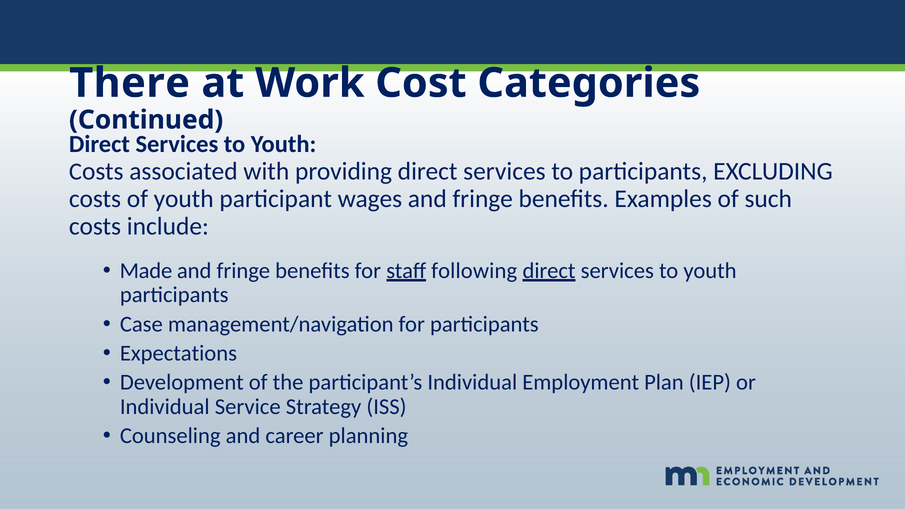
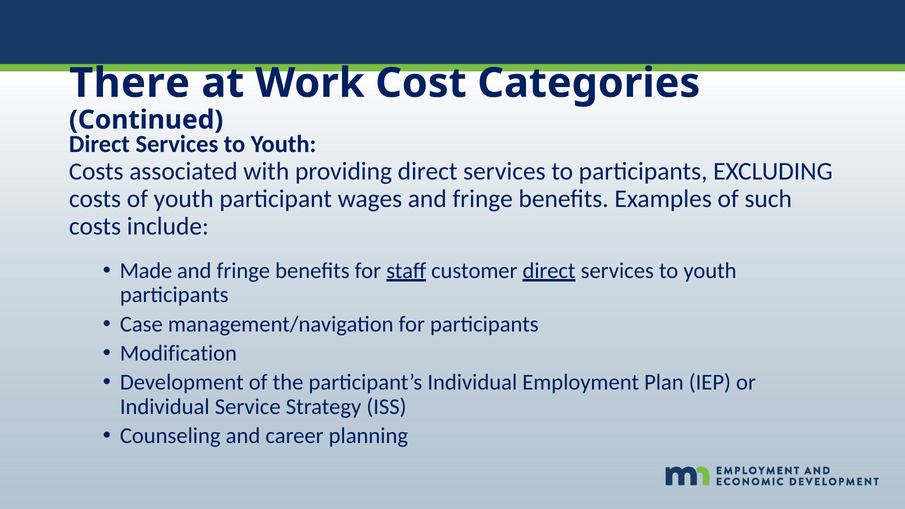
following: following -> customer
Expectations: Expectations -> Modification
